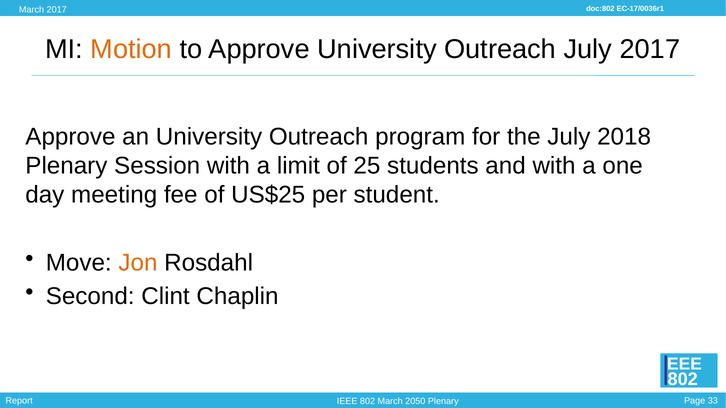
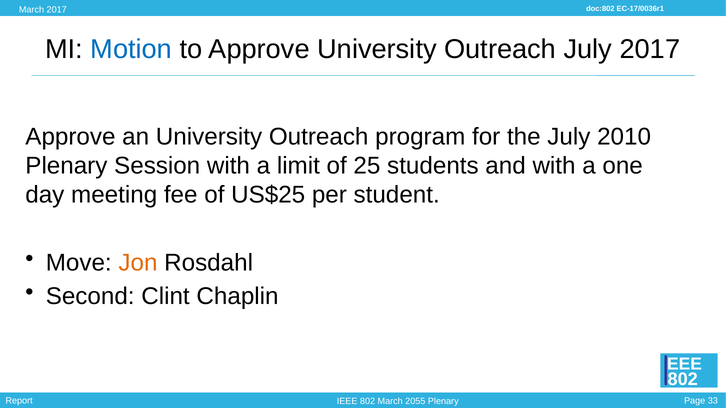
Motion colour: orange -> blue
2018: 2018 -> 2010
2050: 2050 -> 2055
